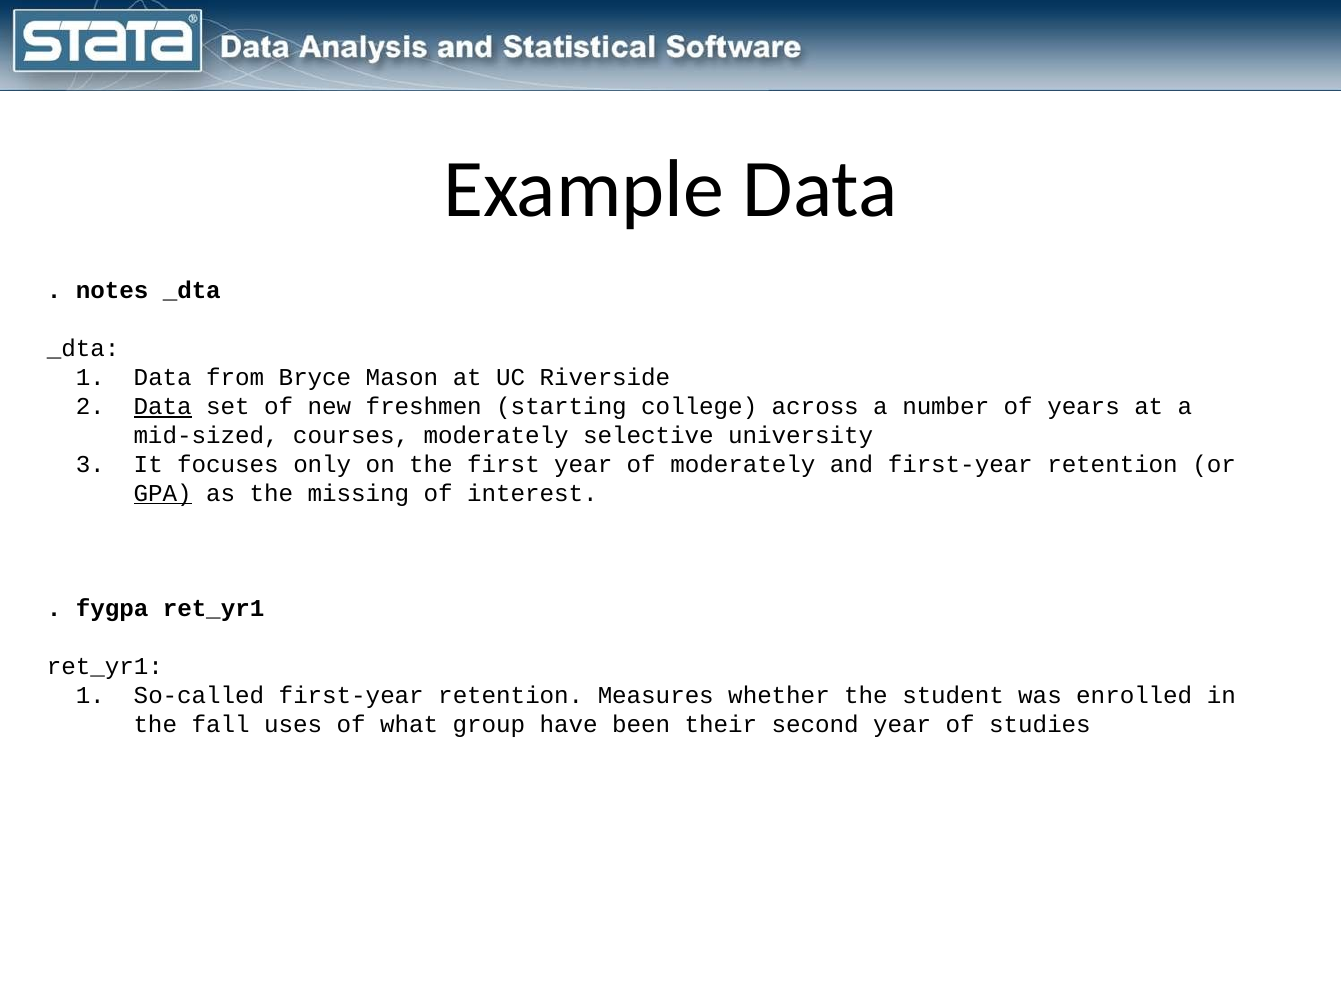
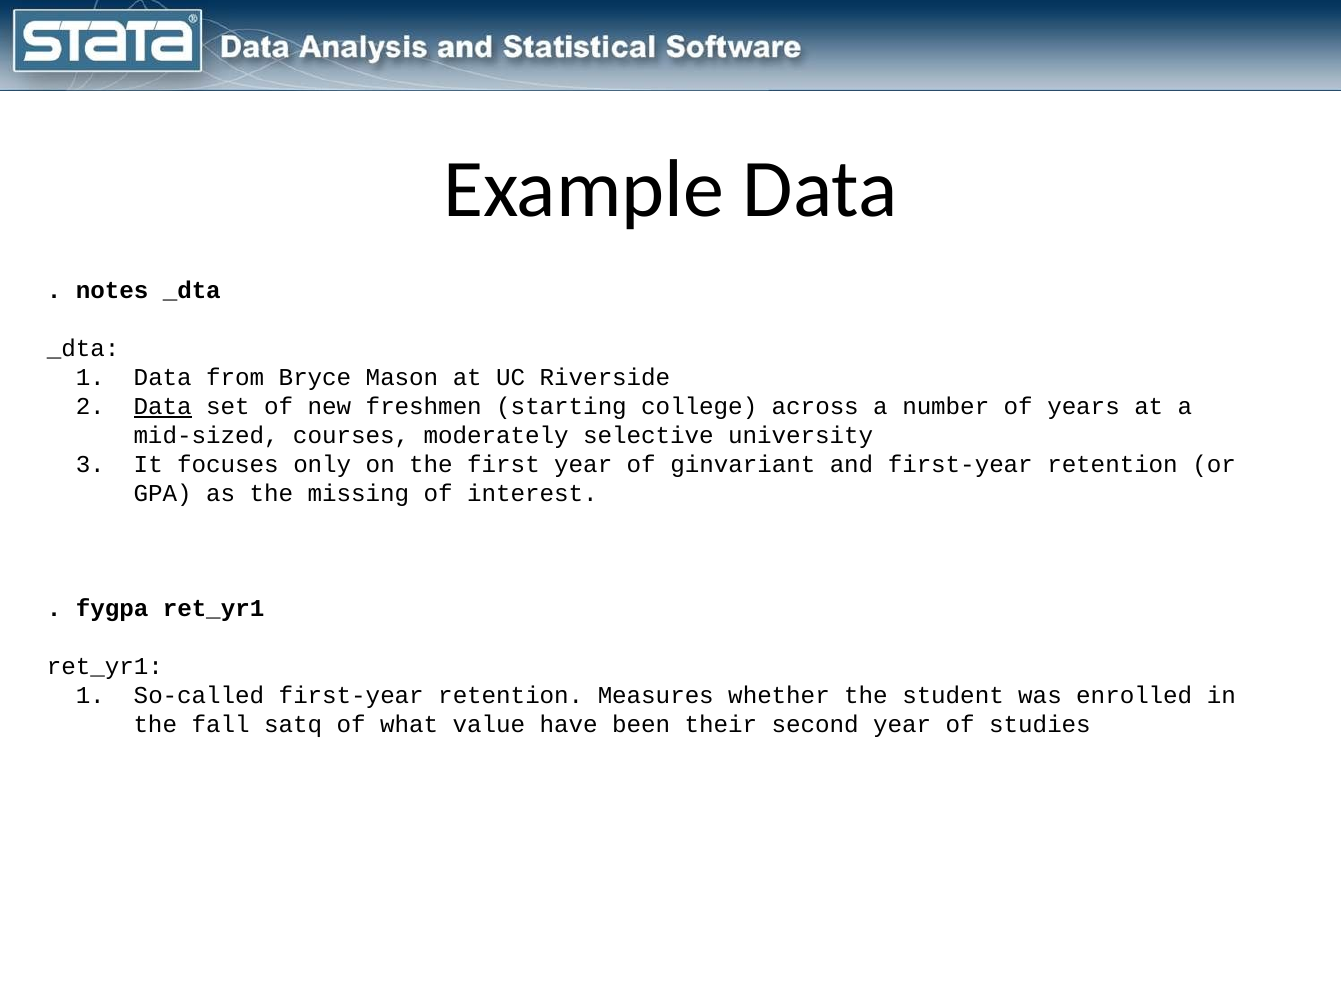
of moderately: moderately -> ginvariant
GPA underline: present -> none
uses: uses -> satq
group: group -> value
